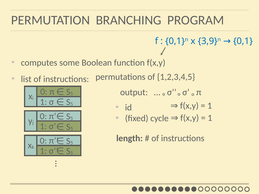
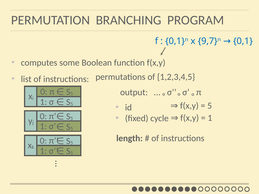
3,9: 3,9 -> 9,7
1 at (210, 106): 1 -> 5
